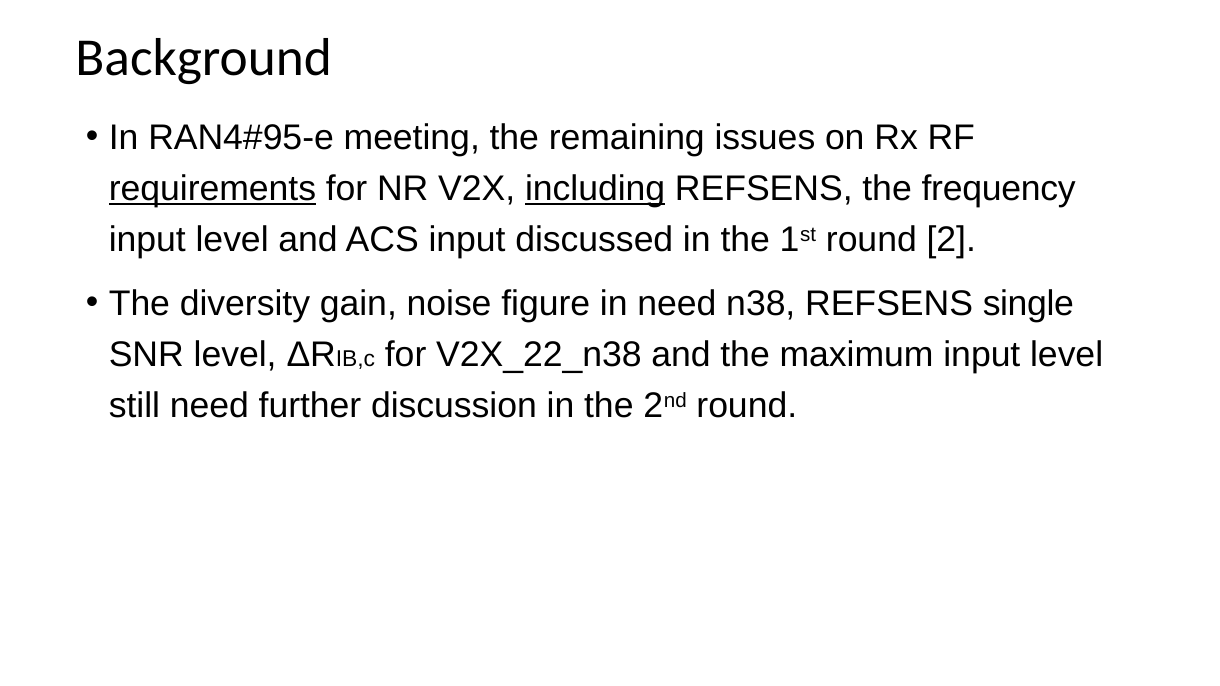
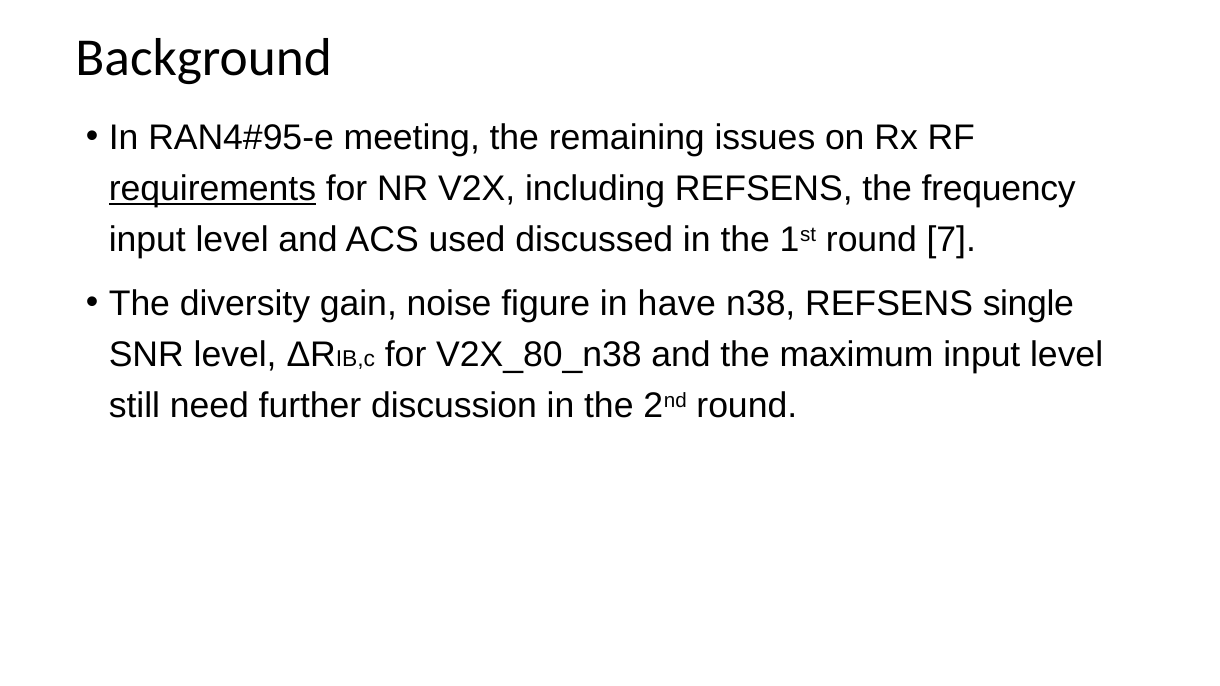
including underline: present -> none
ACS input: input -> used
2: 2 -> 7
in need: need -> have
V2X_22_n38: V2X_22_n38 -> V2X_80_n38
